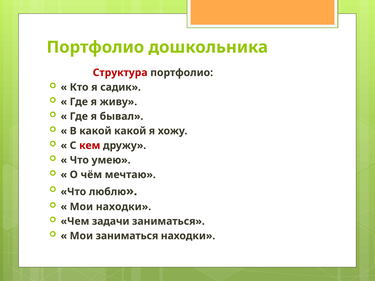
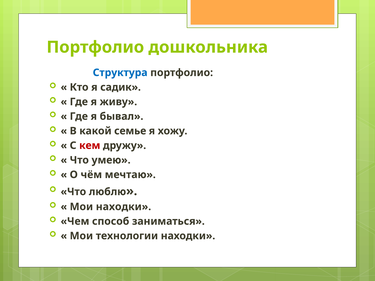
Структура colour: red -> blue
какой какой: какой -> семье
задачи: задачи -> способ
Мои заниматься: заниматься -> технологии
